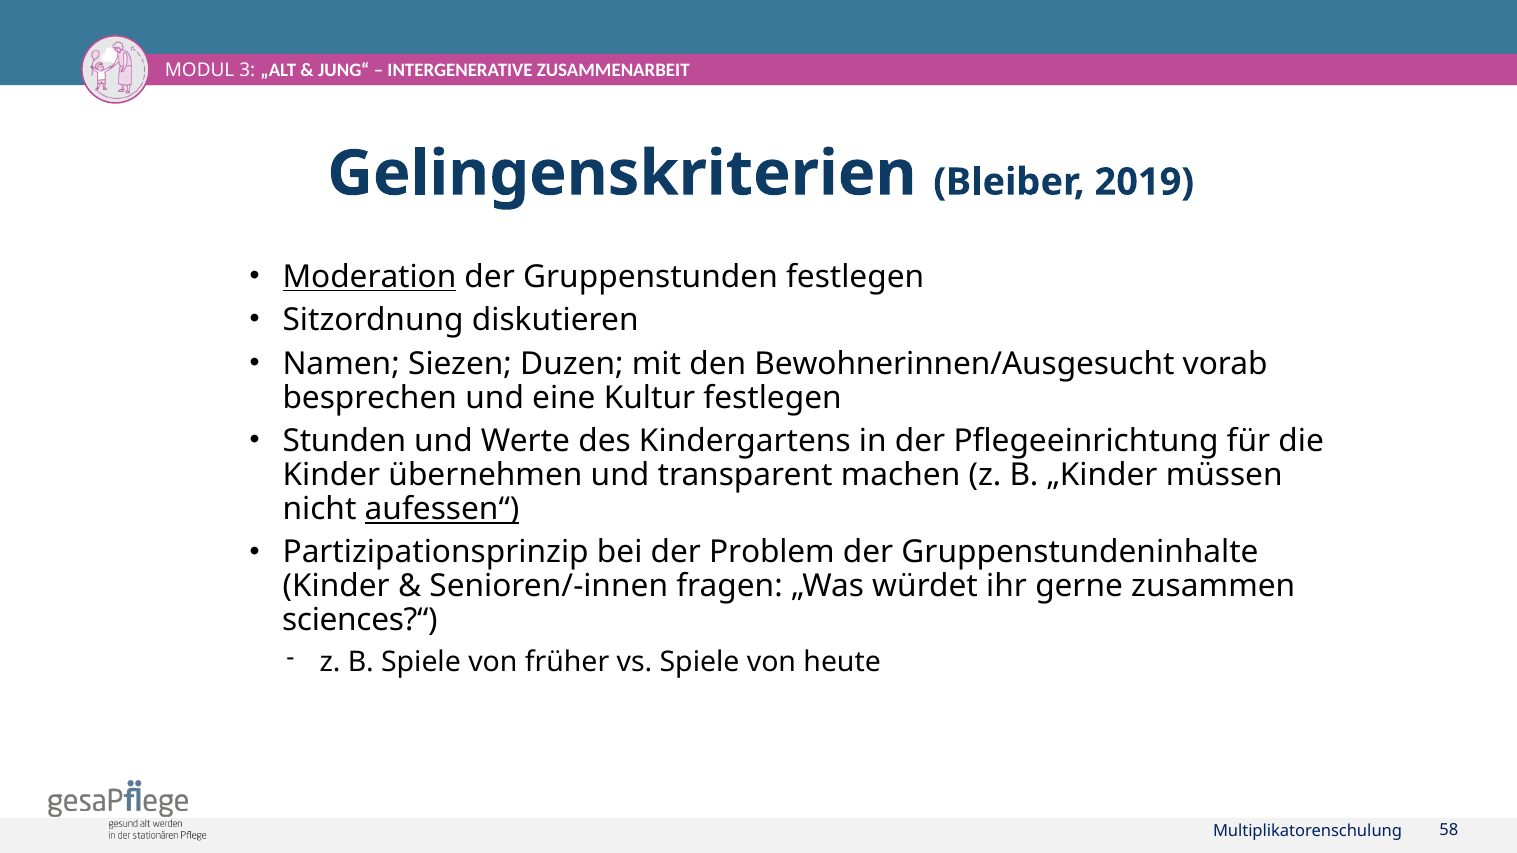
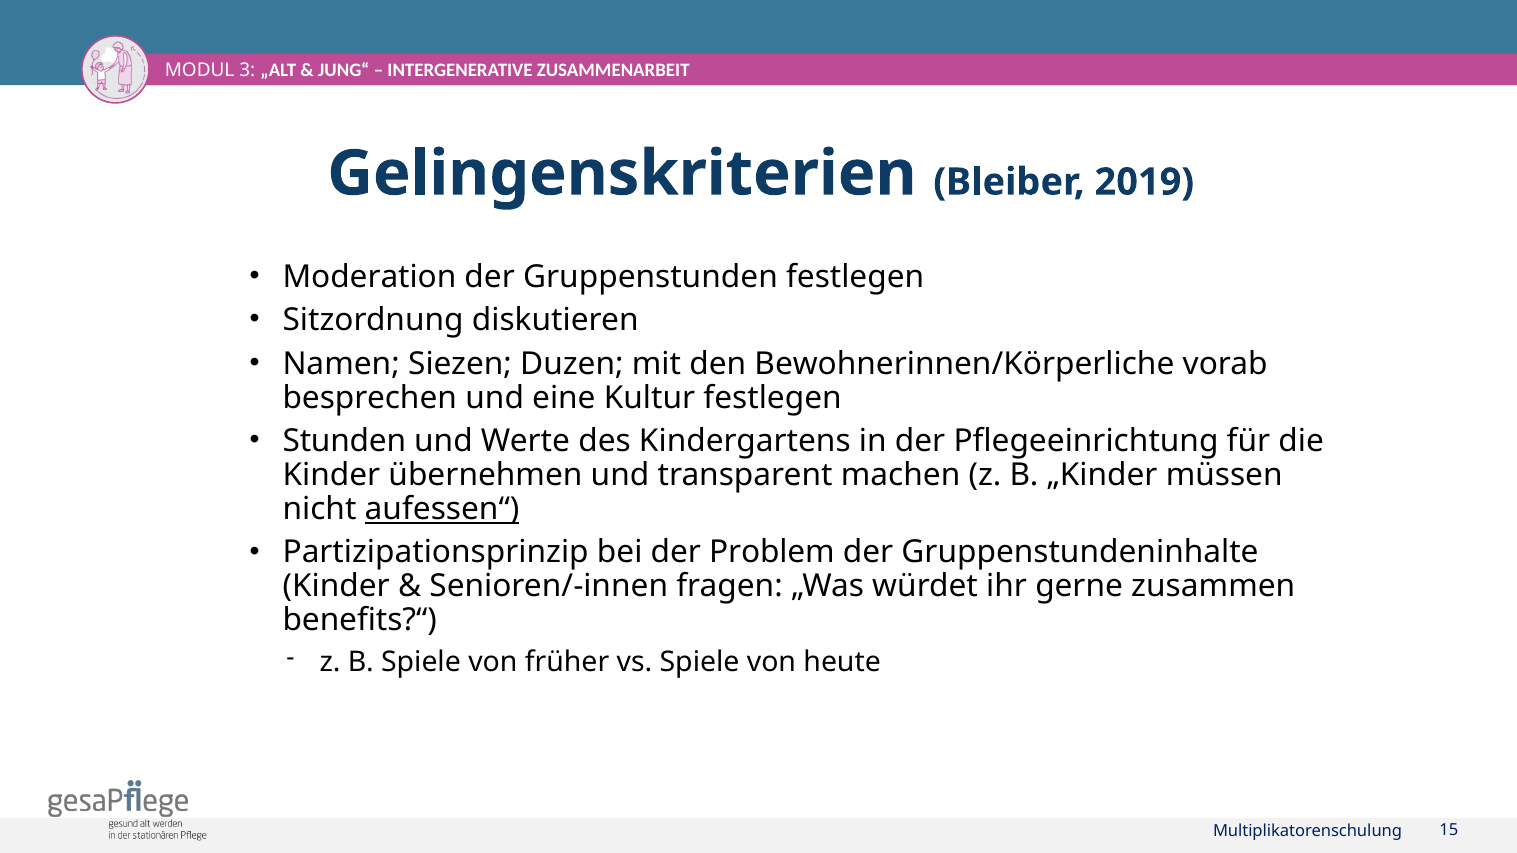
Moderation underline: present -> none
Bewohnerinnen/Ausgesucht: Bewohnerinnen/Ausgesucht -> Bewohnerinnen/Körperliche
sciences?“: sciences?“ -> benefits?“
58: 58 -> 15
